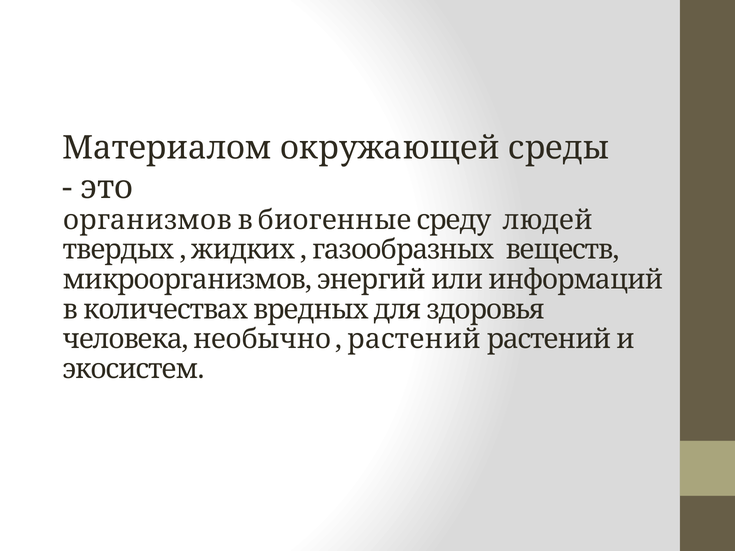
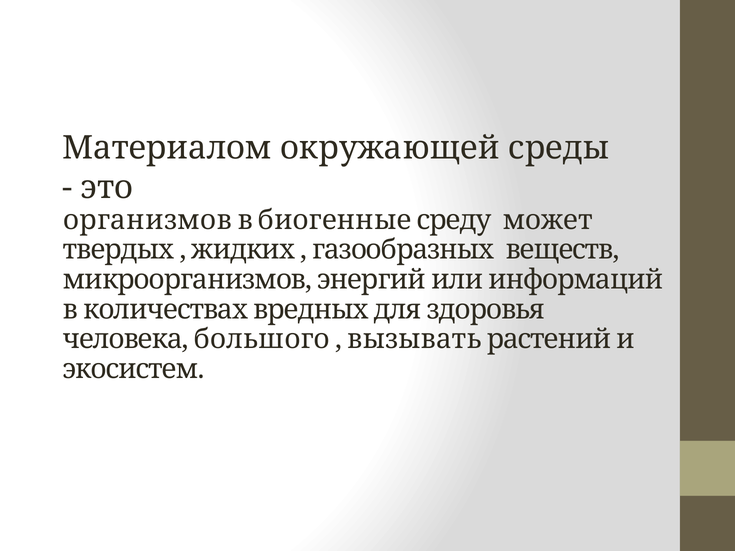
людей: людей -> может
необычно: необычно -> большого
растений at (414, 339): растений -> вызывать
